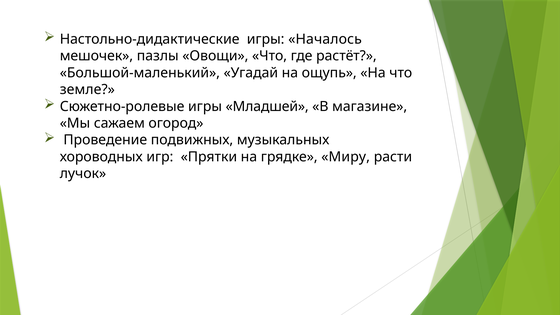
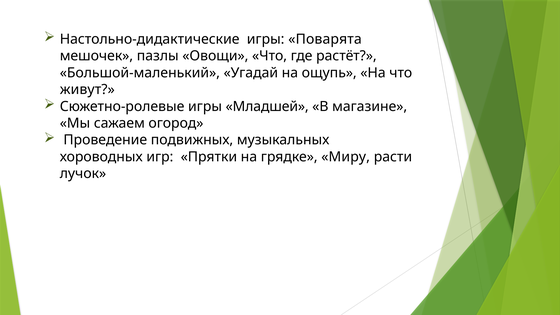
Началось: Началось -> Поварята
земле: земле -> живут
